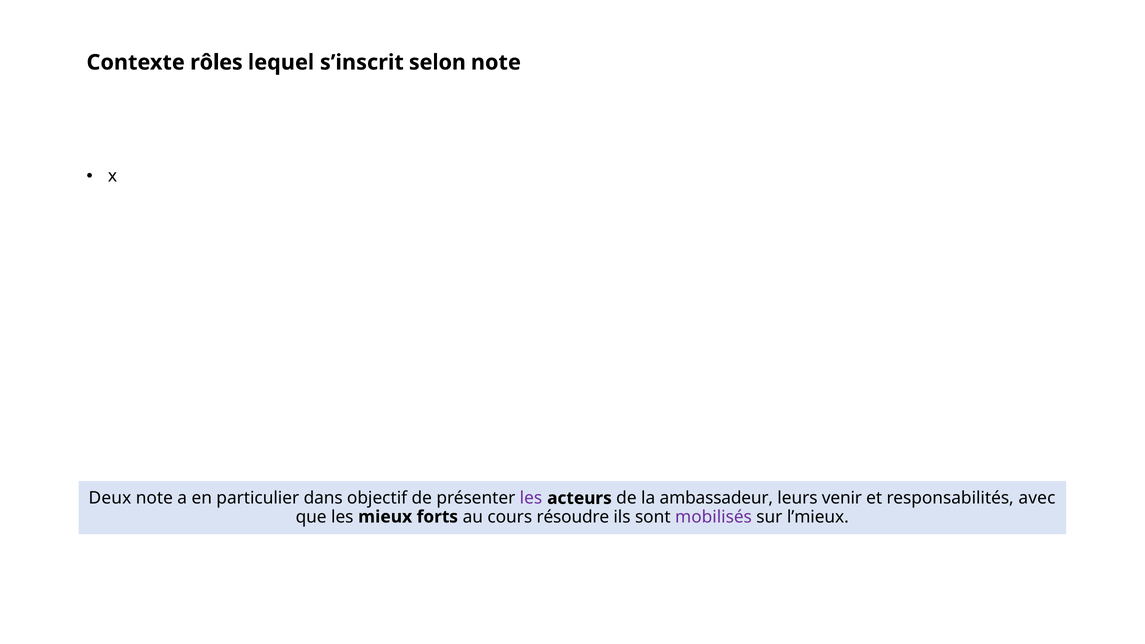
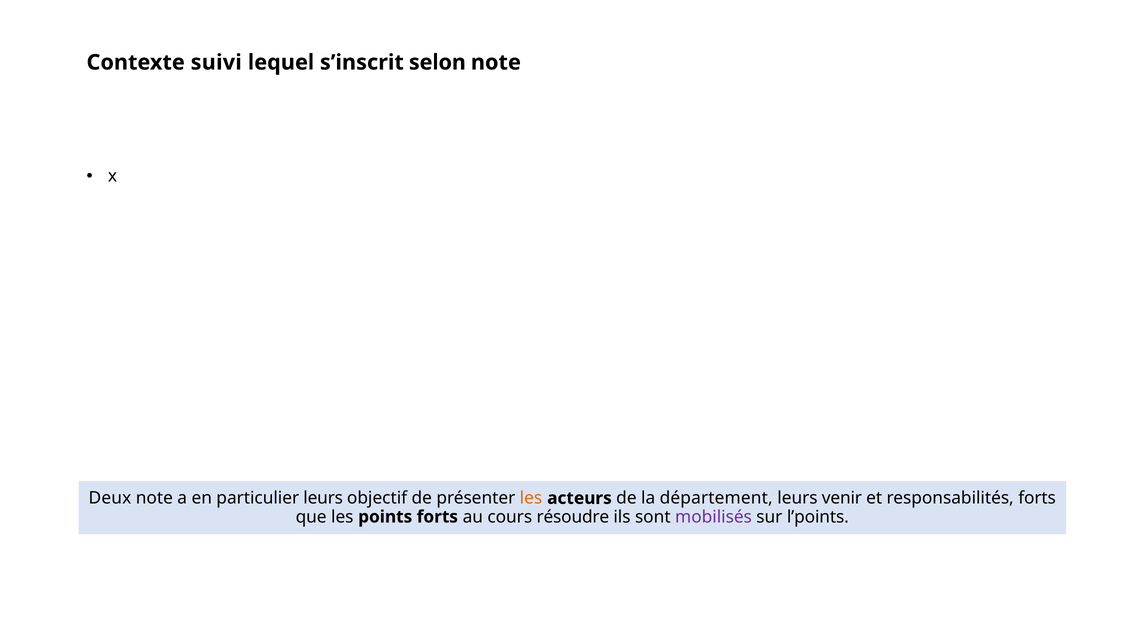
rôles: rôles -> suivi
particulier dans: dans -> leurs
les at (531, 498) colour: purple -> orange
ambassadeur: ambassadeur -> département
responsabilités avec: avec -> forts
mieux: mieux -> points
l’mieux: l’mieux -> l’points
